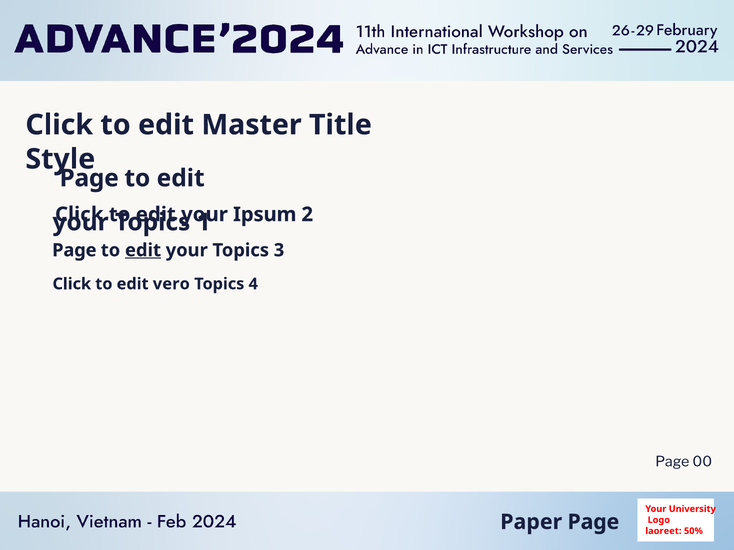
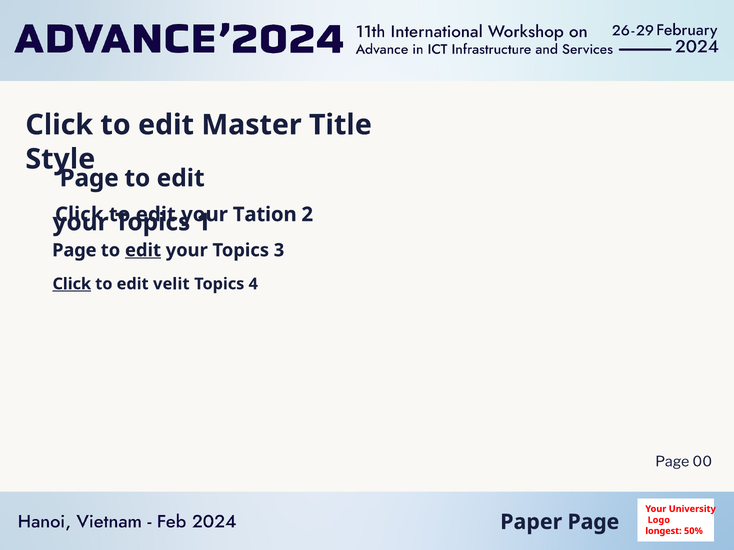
Ipsum: Ipsum -> Tation
Click at (72, 284) underline: none -> present
vero: vero -> velit
laoreet: laoreet -> longest
